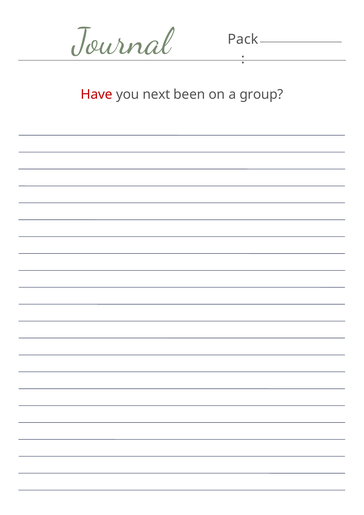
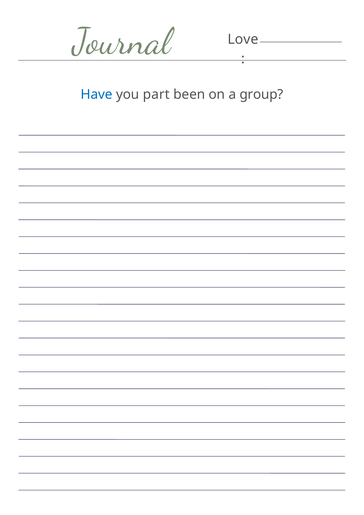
Pack: Pack -> Love
Have colour: red -> blue
next: next -> part
